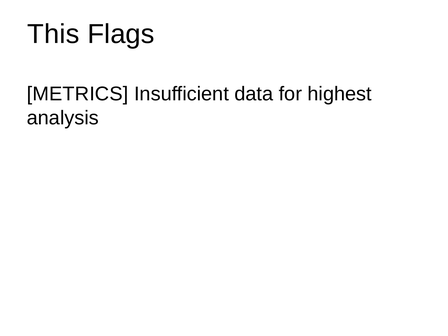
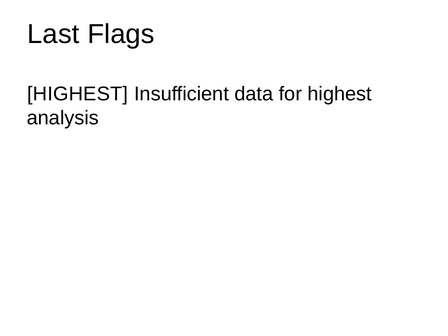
This: This -> Last
METRICS at (78, 94): METRICS -> HIGHEST
